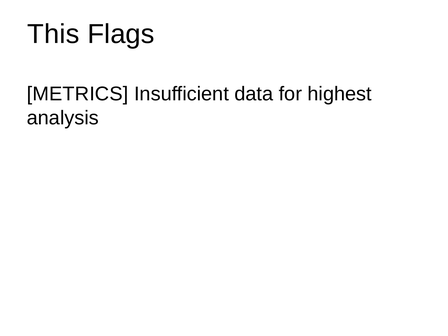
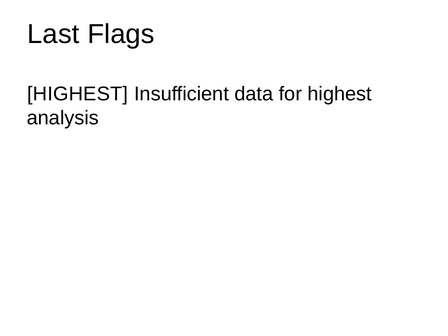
This: This -> Last
METRICS at (78, 94): METRICS -> HIGHEST
